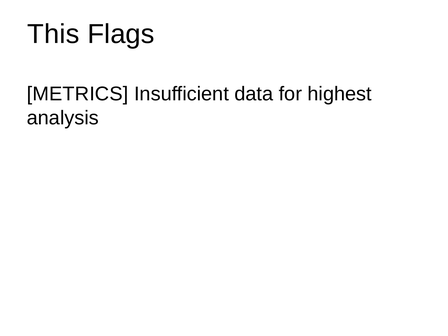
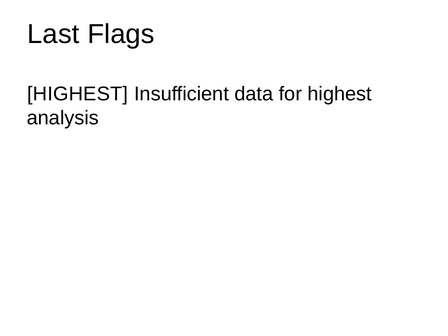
This: This -> Last
METRICS at (78, 94): METRICS -> HIGHEST
